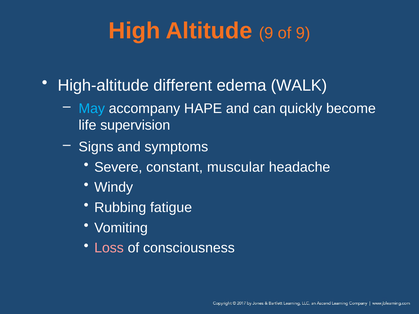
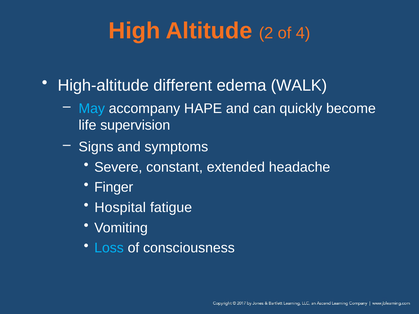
Altitude 9: 9 -> 2
of 9: 9 -> 4
muscular: muscular -> extended
Windy: Windy -> Finger
Rubbing: Rubbing -> Hospital
Loss colour: pink -> light blue
